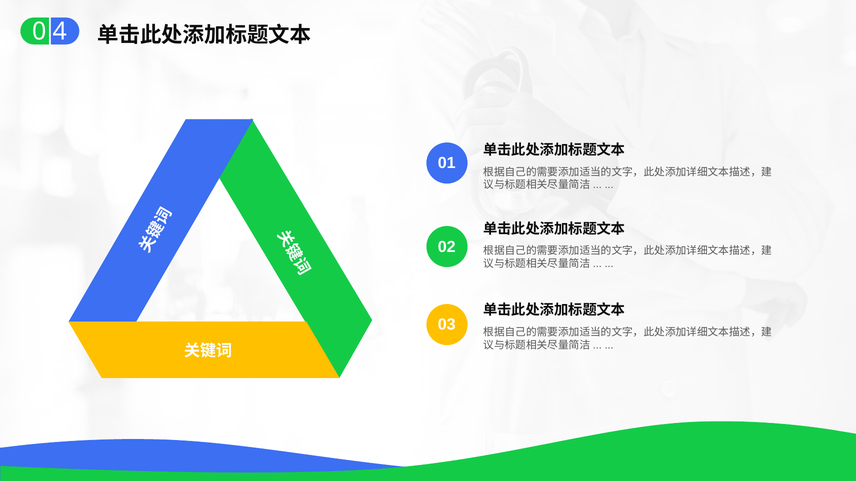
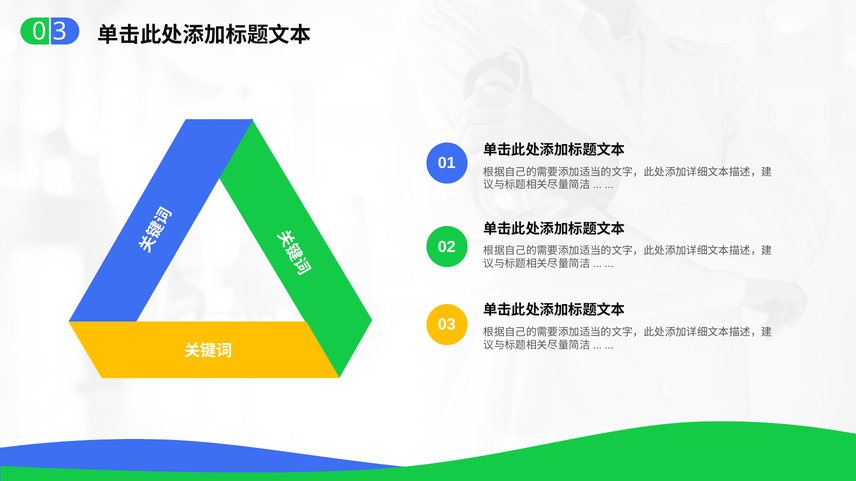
4: 4 -> 3
